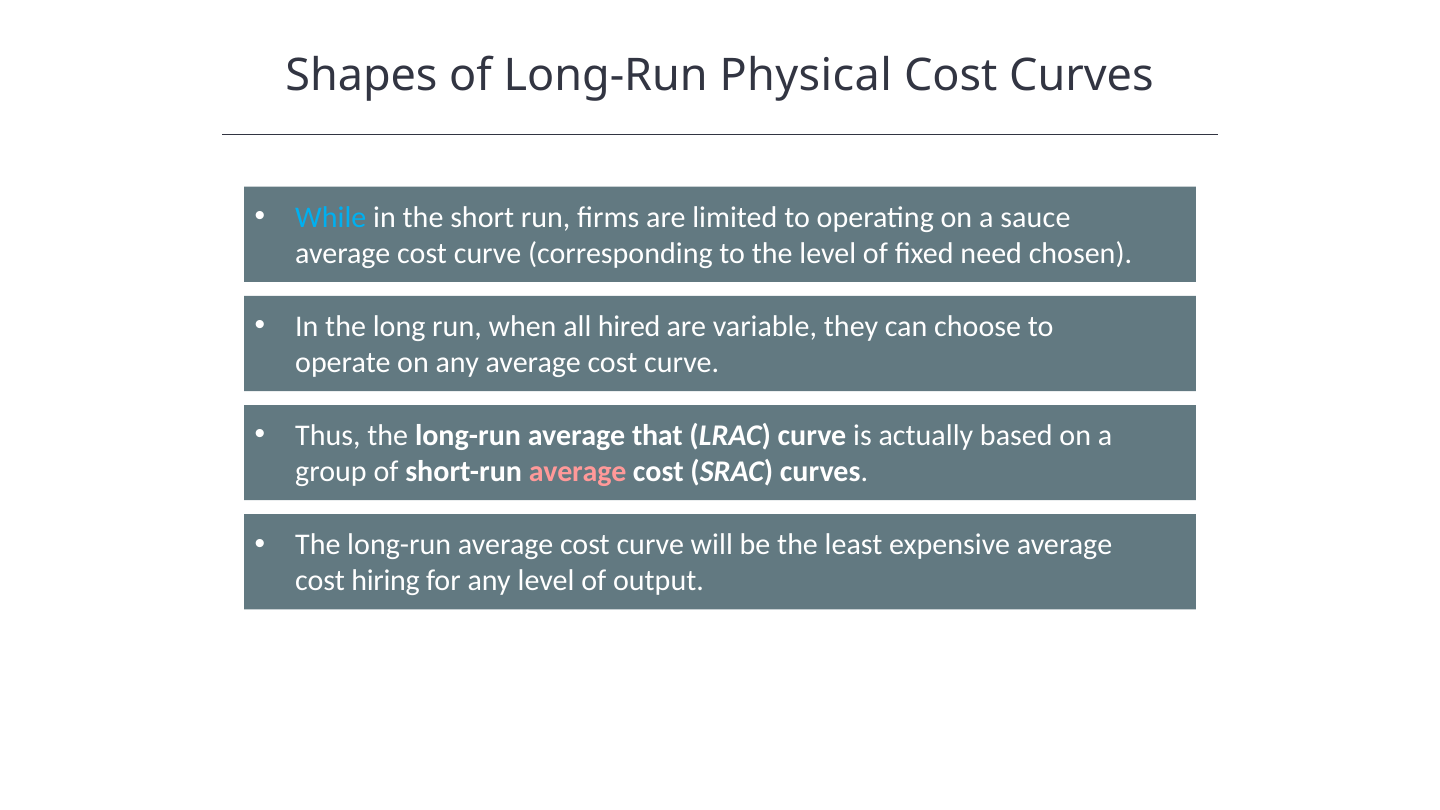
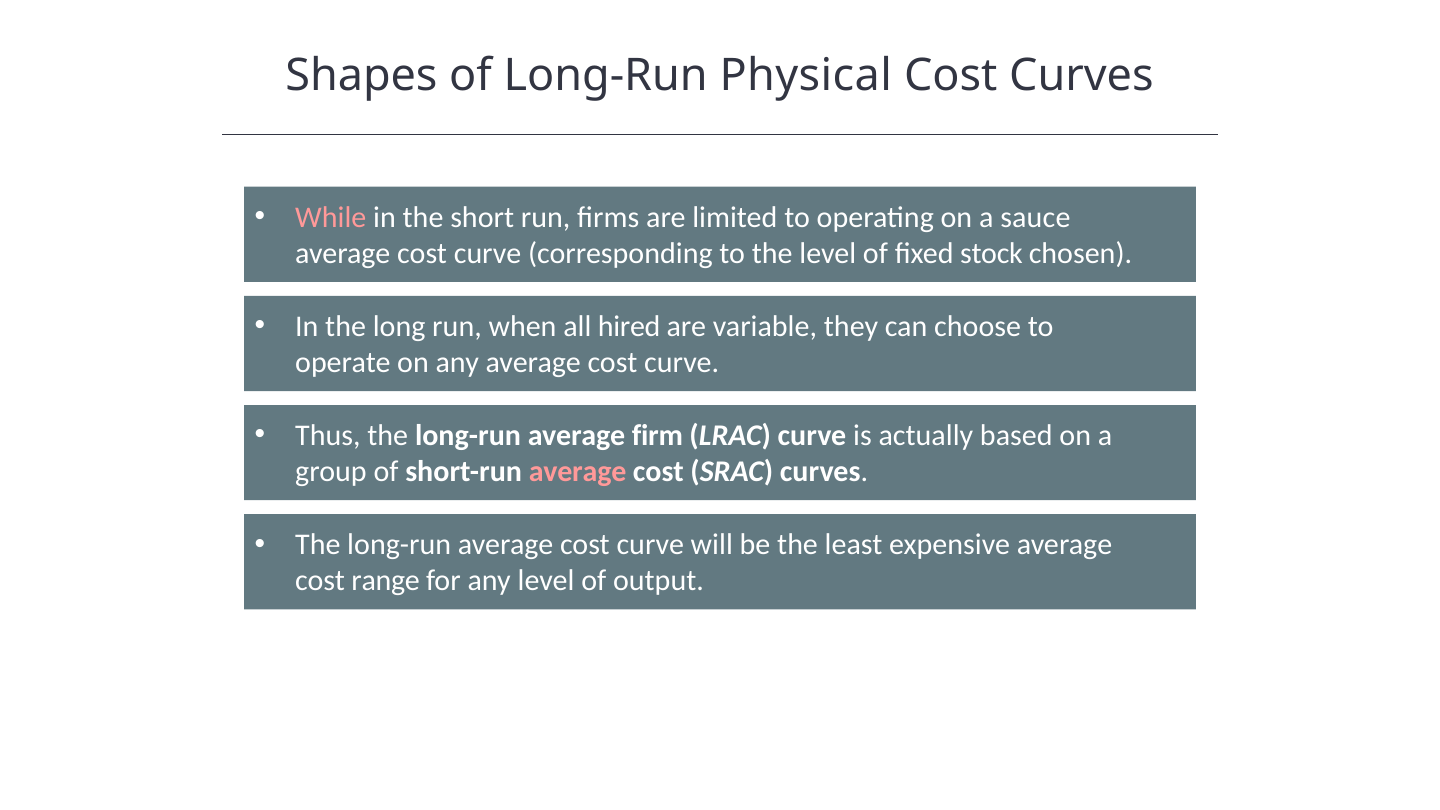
While colour: light blue -> pink
need: need -> stock
that: that -> firm
hiring: hiring -> range
